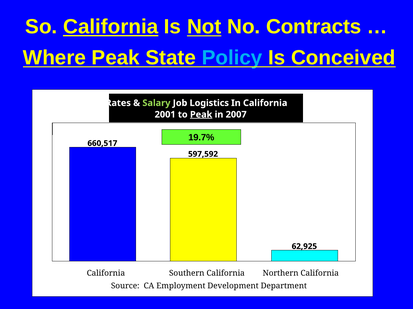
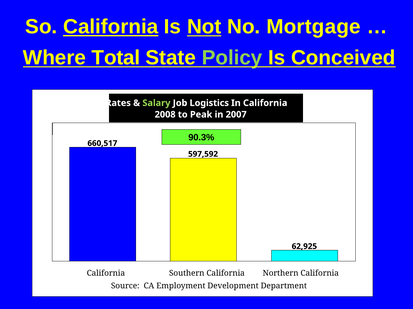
Contracts: Contracts -> Mortgage
Where Peak: Peak -> Total
Policy colour: light blue -> light green
2001: 2001 -> 2008
Peak at (201, 115) underline: present -> none
19.7%: 19.7% -> 90.3%
